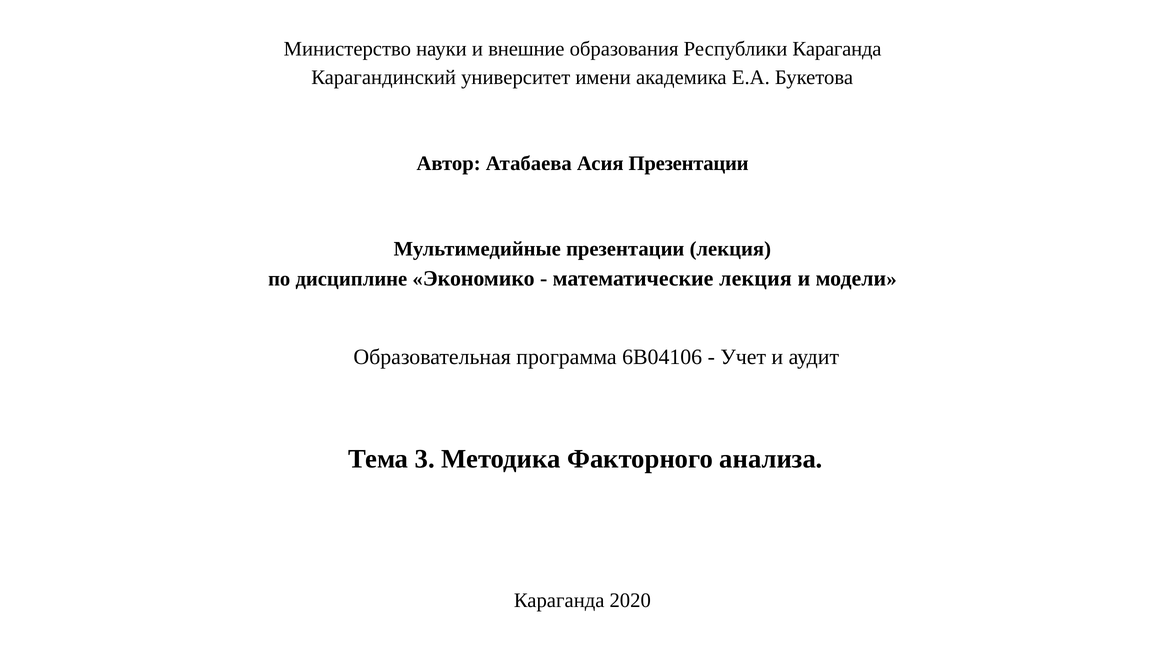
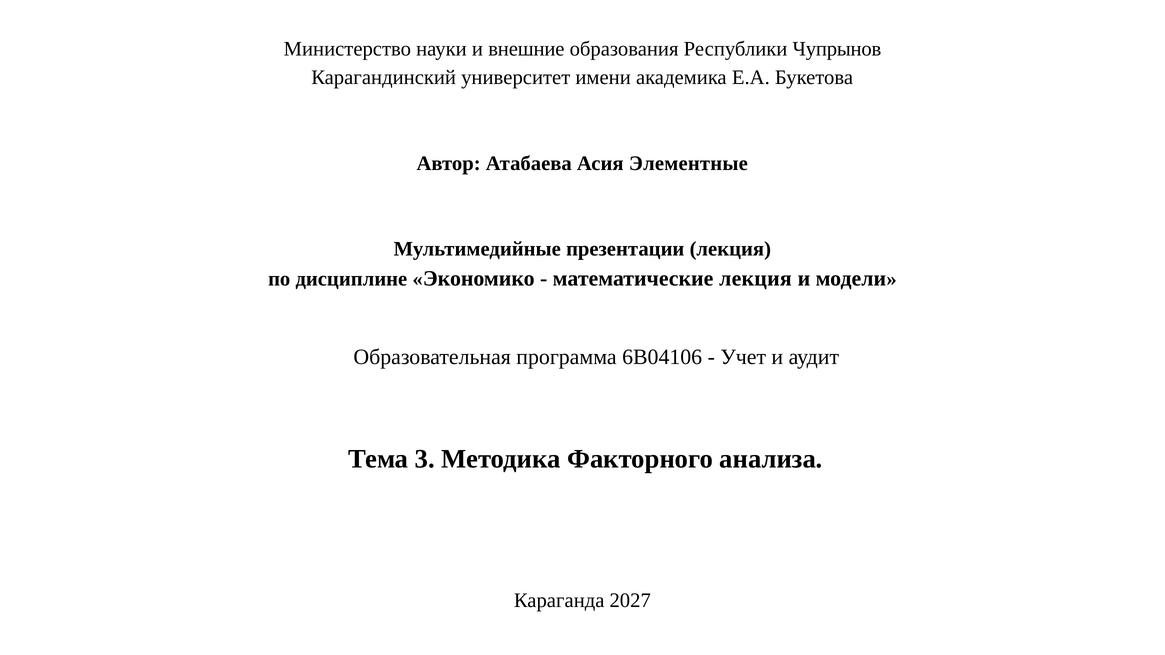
Республики Караганда: Караганда -> Чупрынов
Асия Презентации: Презентации -> Элементные
2020: 2020 -> 2027
